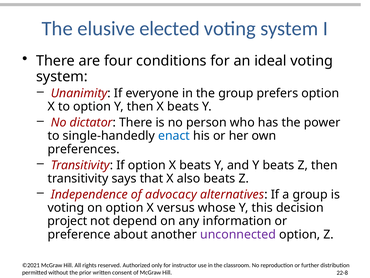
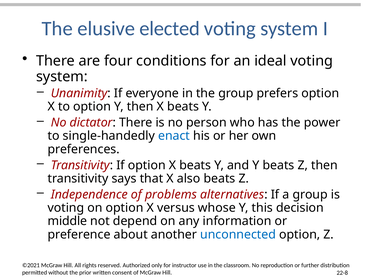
advocacy: advocacy -> problems
project: project -> middle
unconnected colour: purple -> blue
